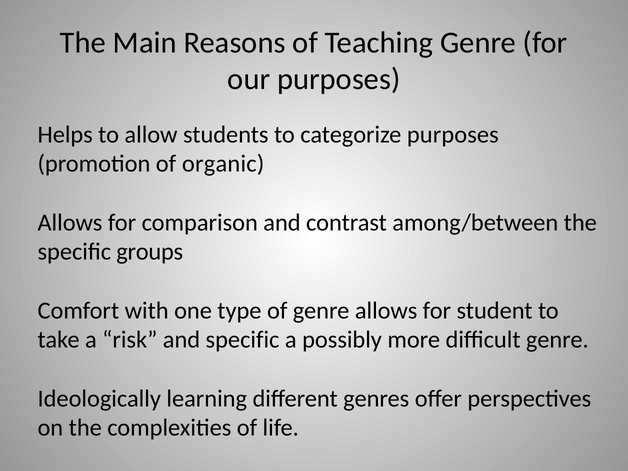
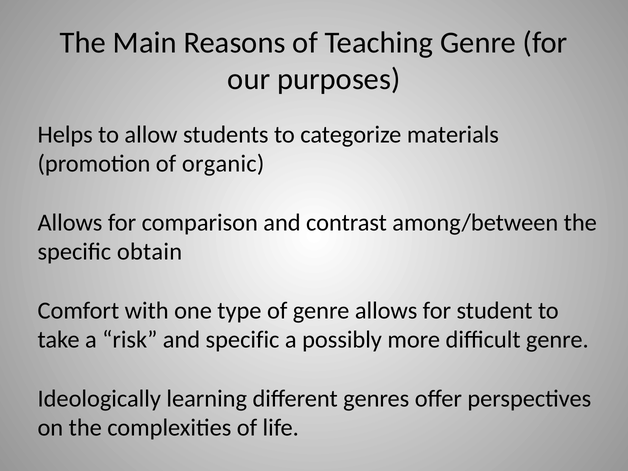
categorize purposes: purposes -> materials
groups: groups -> obtain
